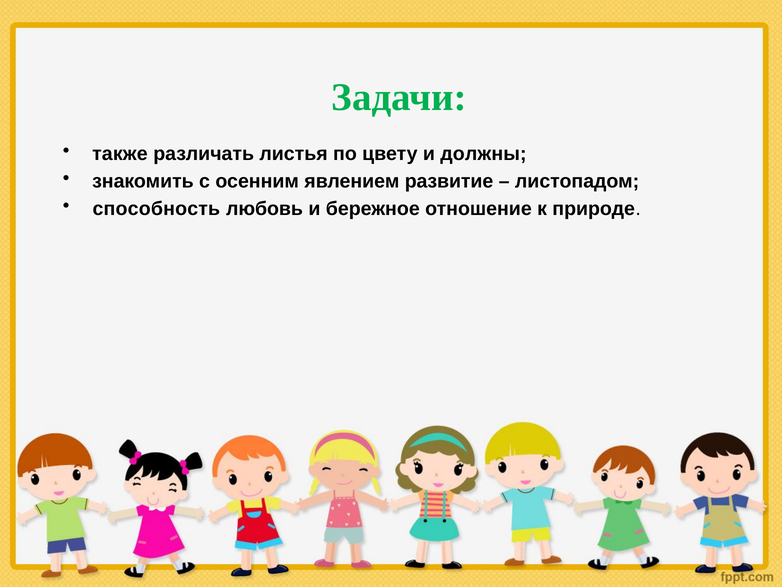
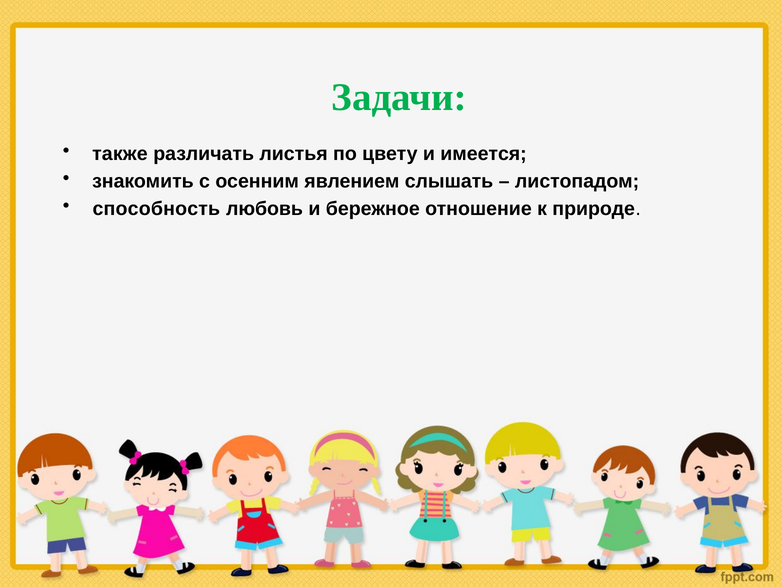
должны: должны -> имеется
развитие: развитие -> слышать
